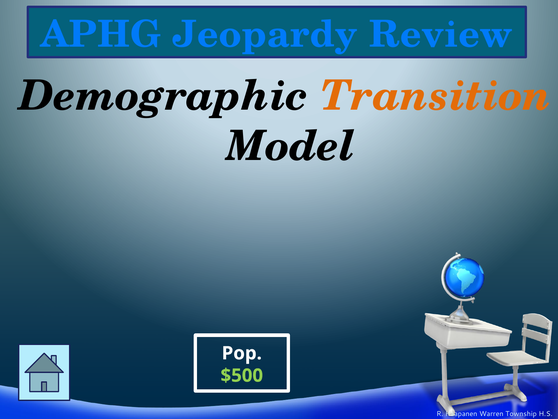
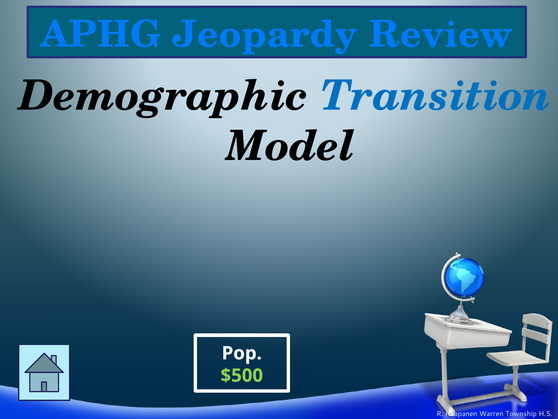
Transition colour: orange -> blue
